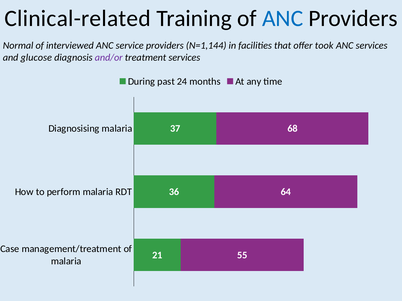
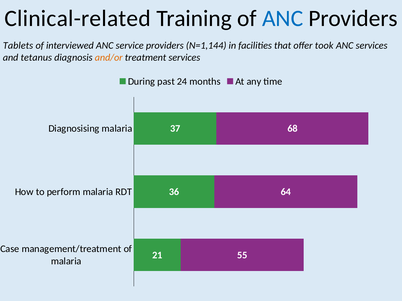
Normal: Normal -> Tablets
glucose: glucose -> tetanus
and/or colour: purple -> orange
